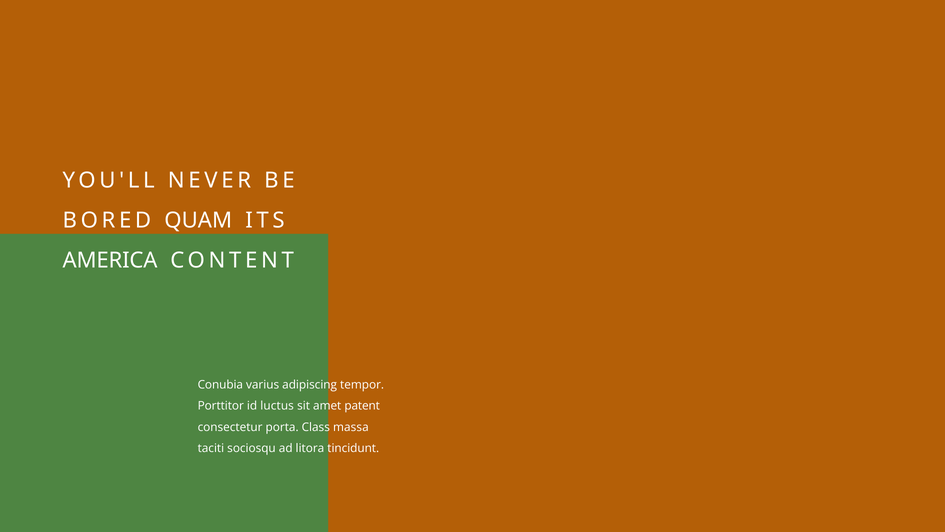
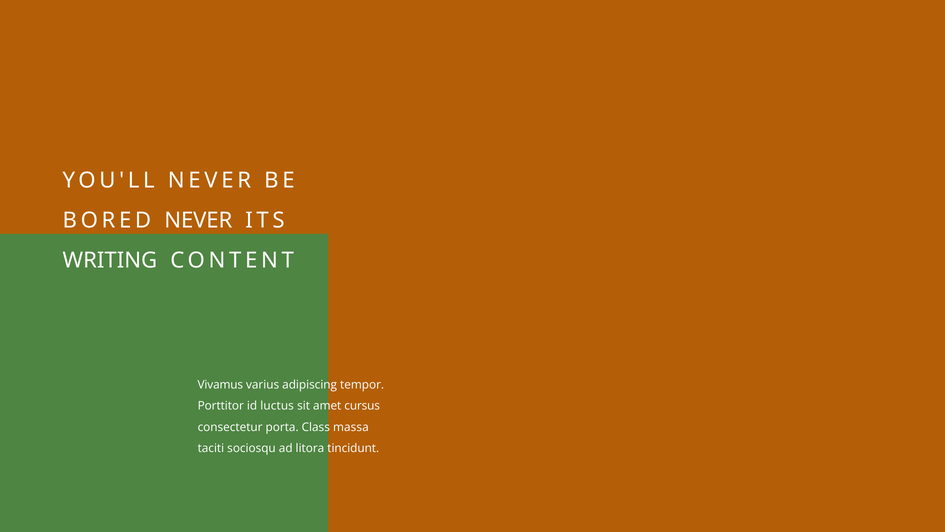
BORED QUAM: QUAM -> NEVER
AMERICA: AMERICA -> WRITING
Conubia: Conubia -> Vivamus
patent: patent -> cursus
